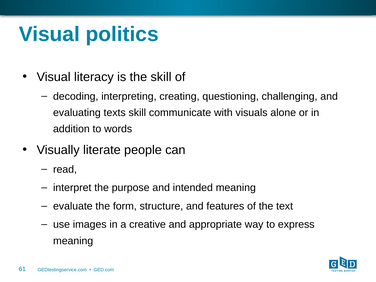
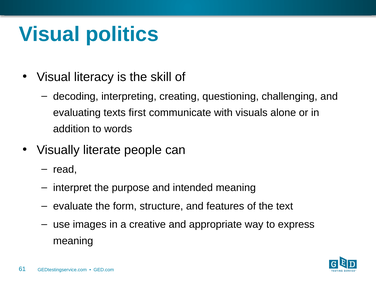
texts skill: skill -> first
